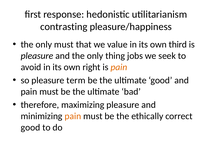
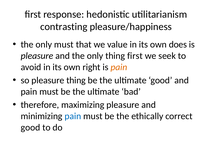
third: third -> does
thing jobs: jobs -> first
pleasure term: term -> thing
pain at (73, 116) colour: orange -> blue
